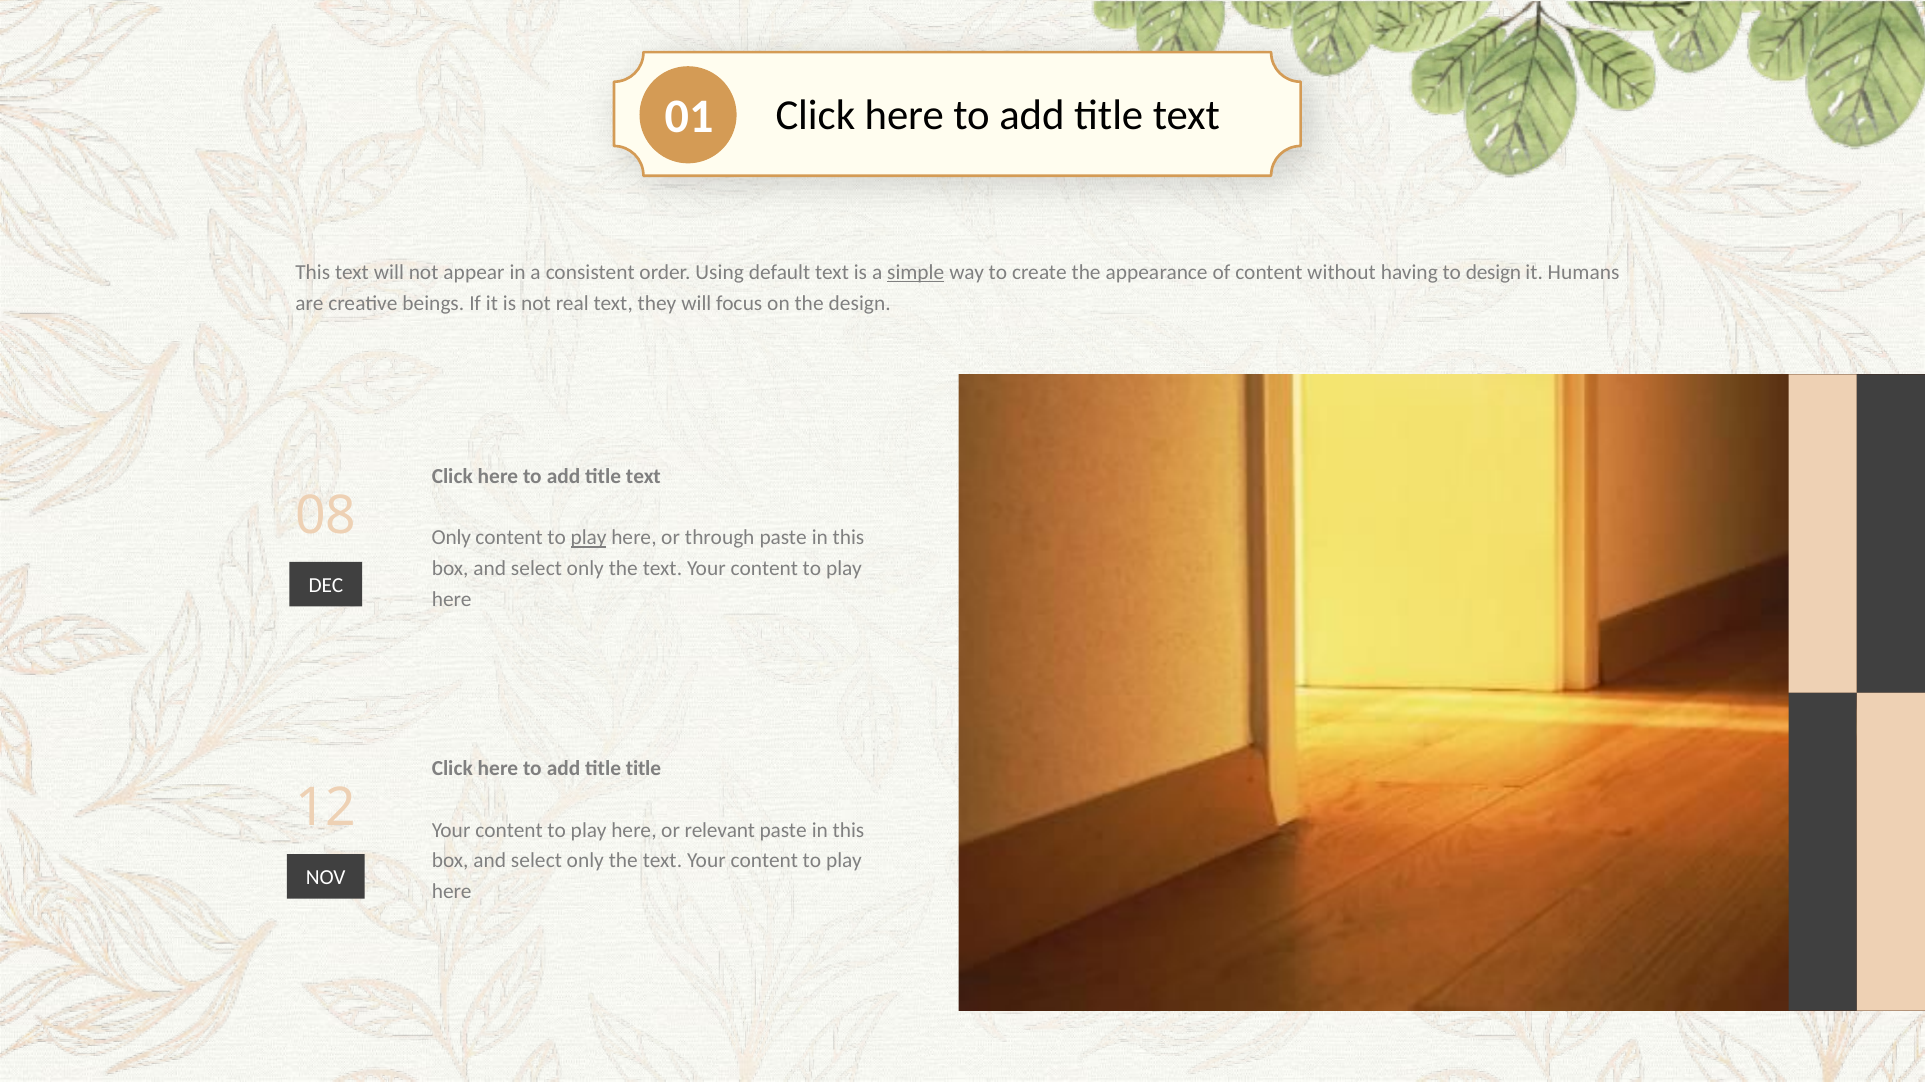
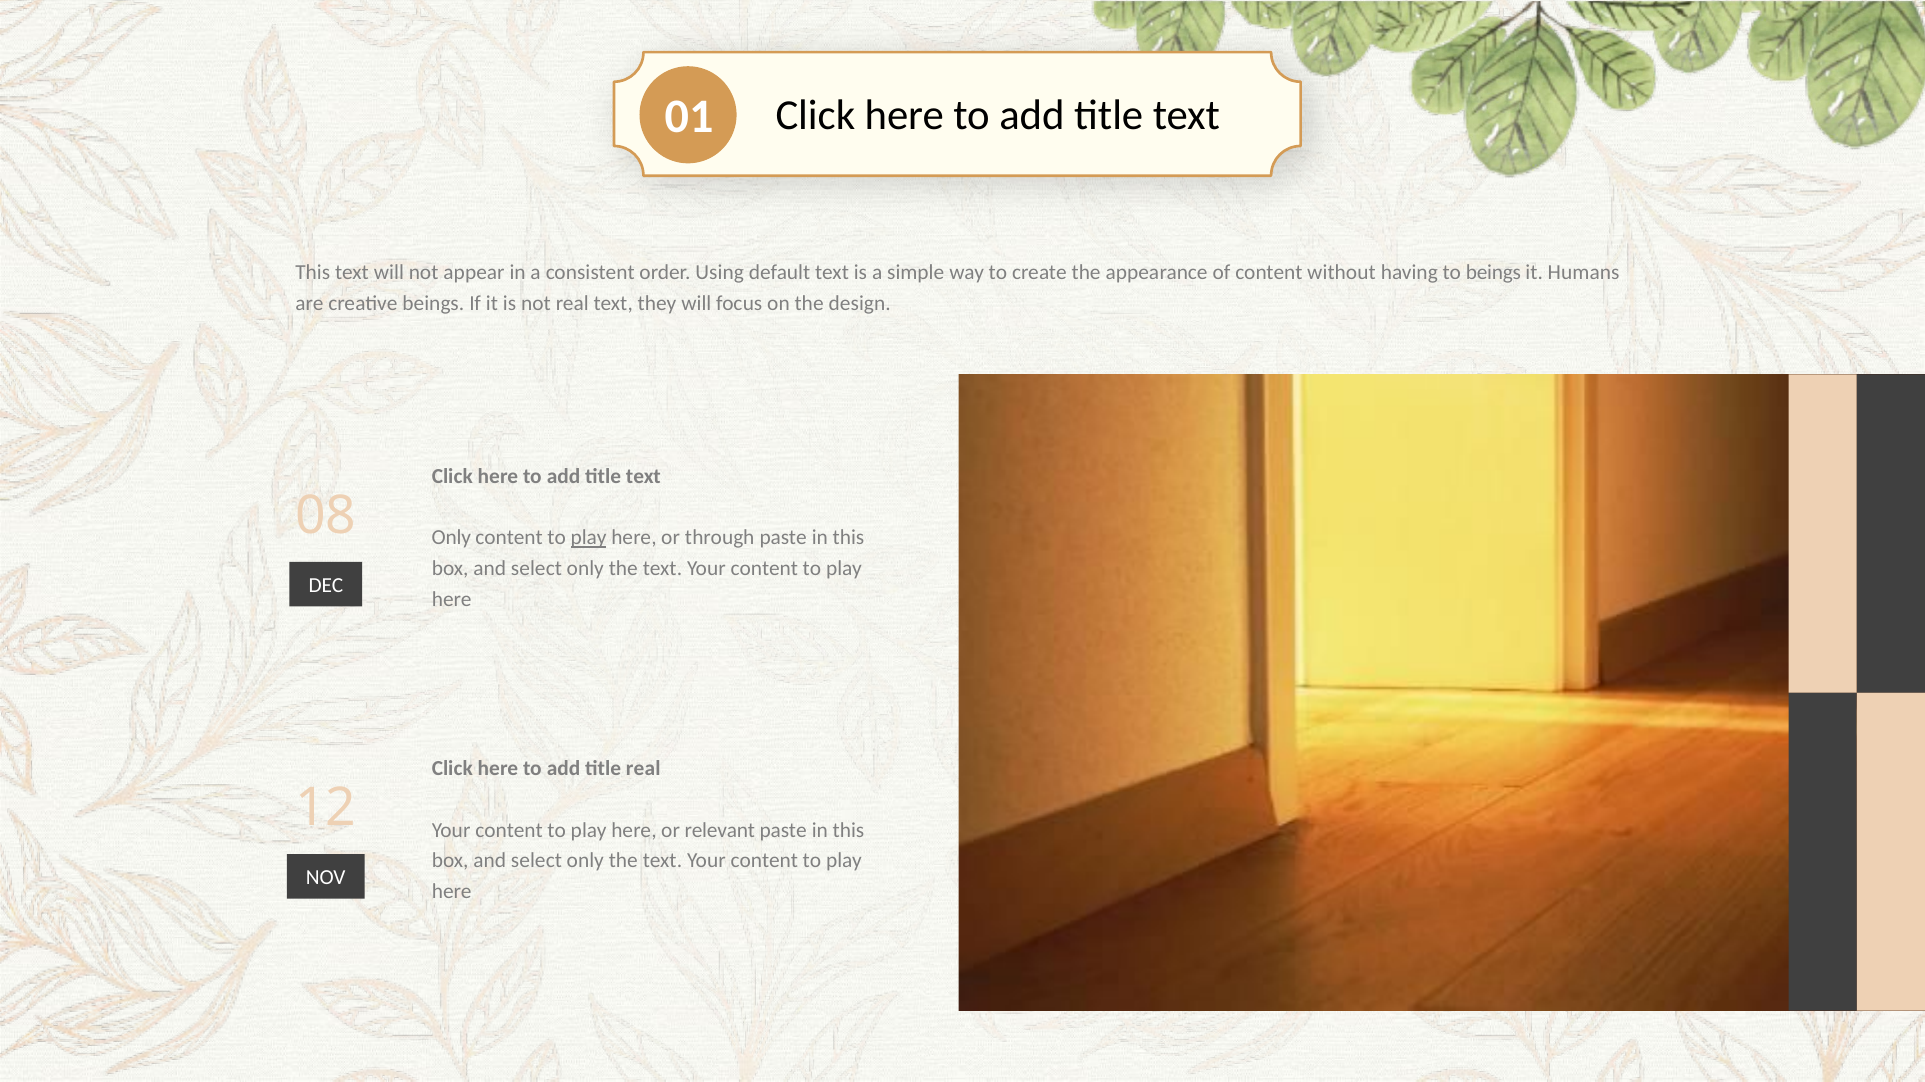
simple underline: present -> none
to design: design -> beings
title title: title -> real
